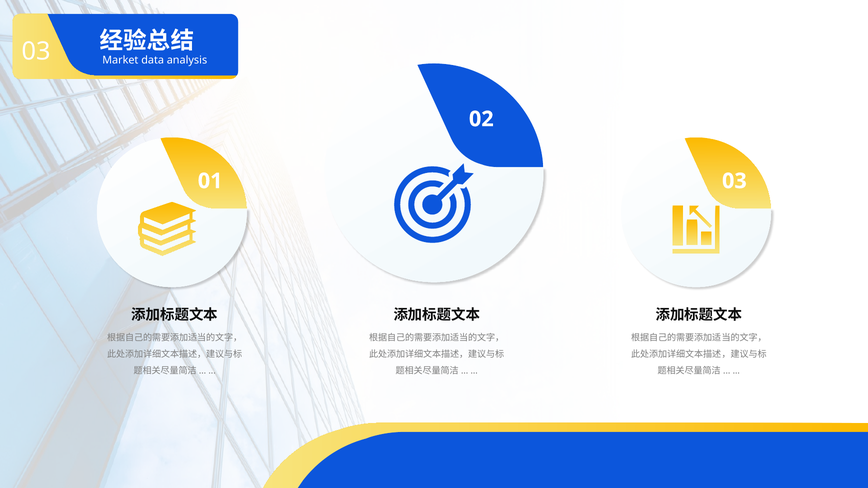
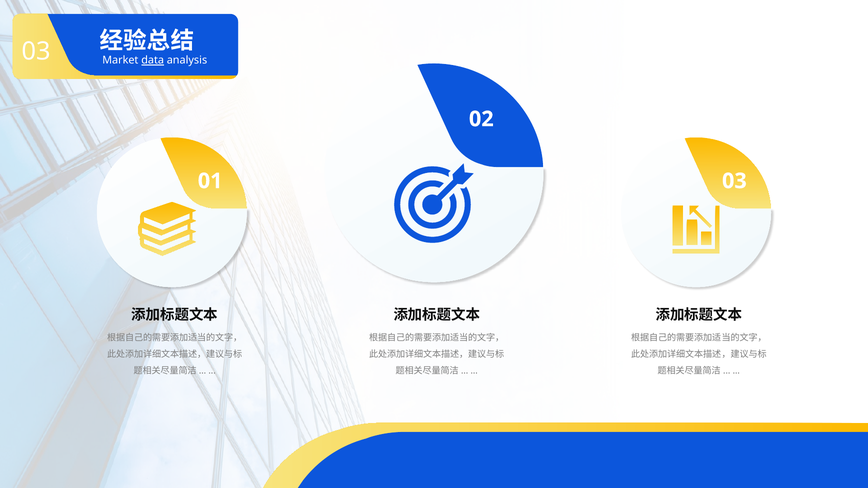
data underline: none -> present
